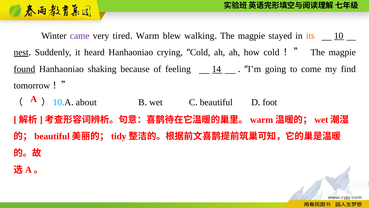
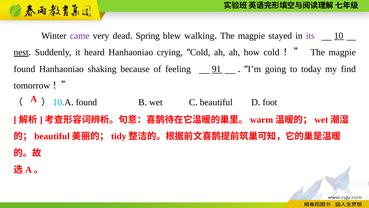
tired: tired -> dead
Warm: Warm -> Spring
its colour: orange -> purple
found at (24, 69) underline: present -> none
14: 14 -> 91
come: come -> today
about at (86, 102): about -> found
